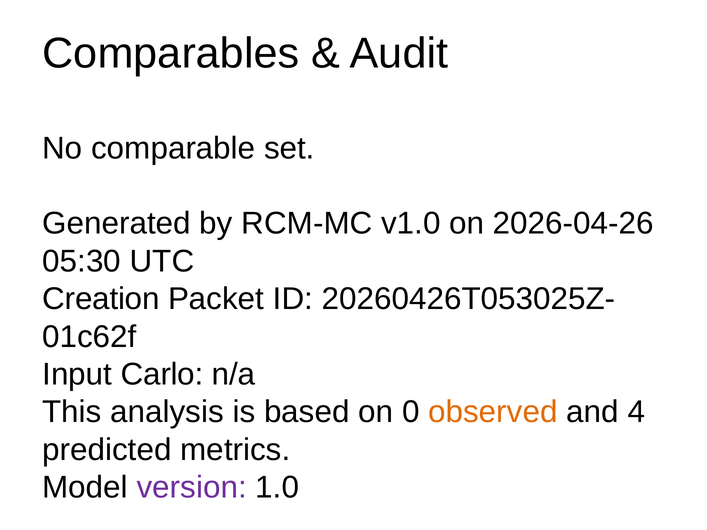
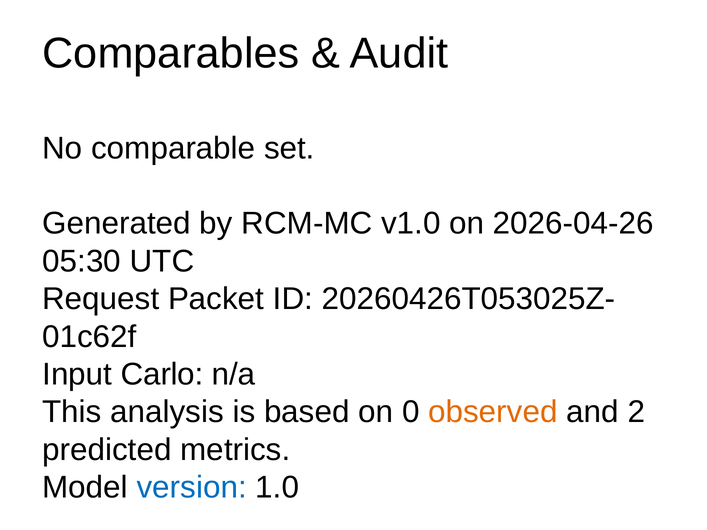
Creation: Creation -> Request
4: 4 -> 2
version colour: purple -> blue
